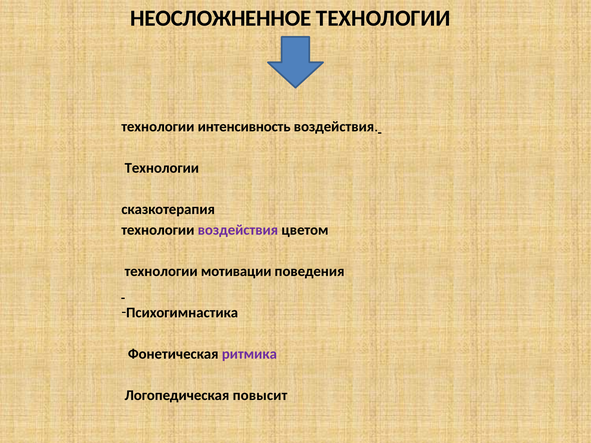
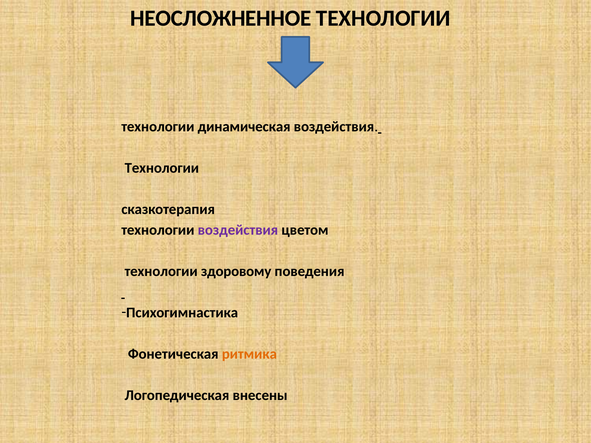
интенсивность: интенсивность -> динамическая
мотивации: мотивации -> здоровому
ритмика colour: purple -> orange
повысит: повысит -> внесены
